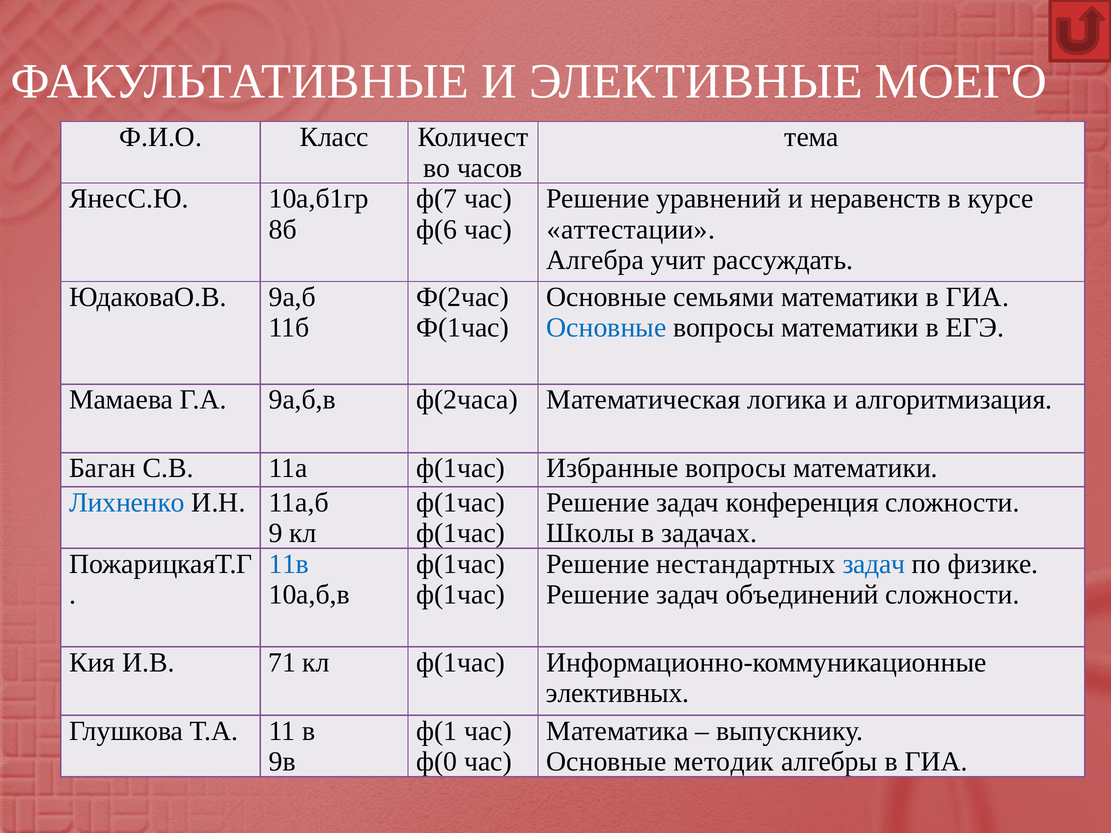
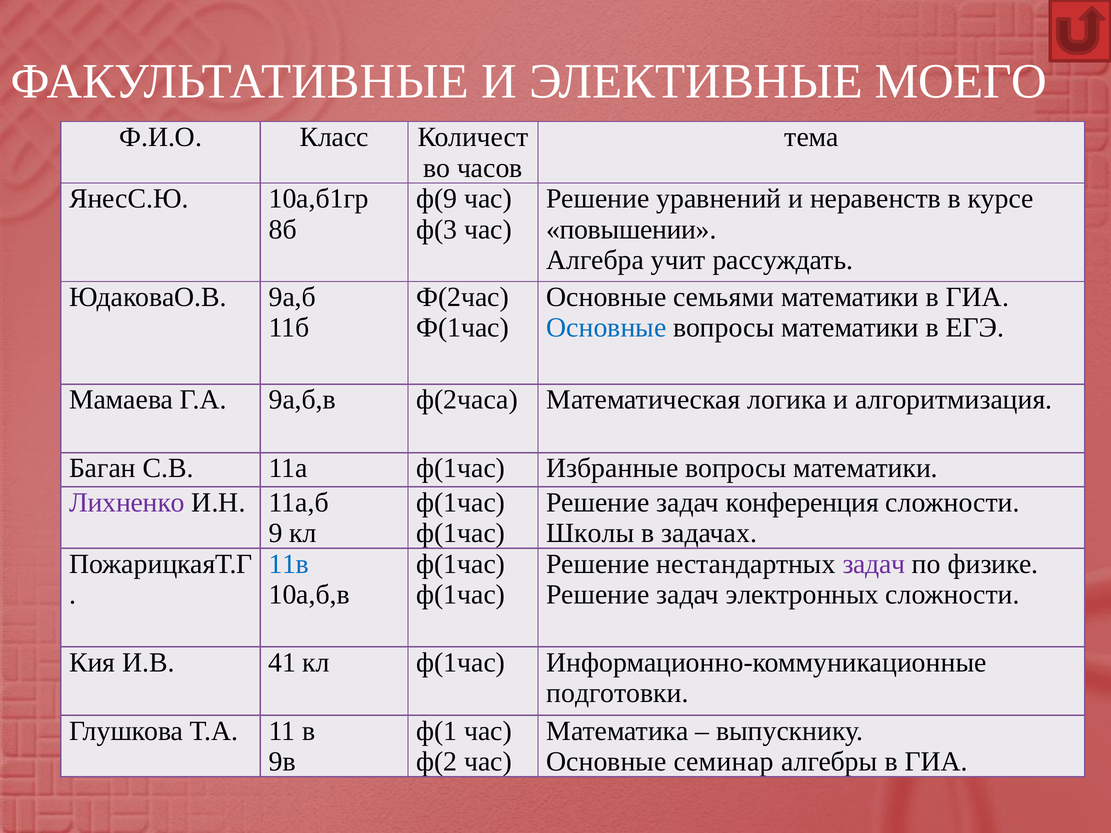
ф(7: ф(7 -> ф(9
ф(6: ф(6 -> ф(3
аттестации: аттестации -> повышении
Лихненко colour: blue -> purple
задач at (874, 564) colour: blue -> purple
объединений: объединений -> электронных
71: 71 -> 41
элективных: элективных -> подготовки
ф(0: ф(0 -> ф(2
методик: методик -> семинар
